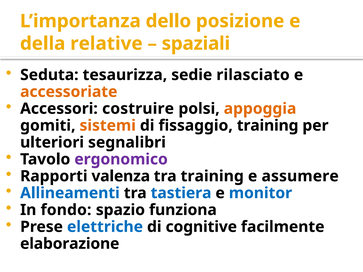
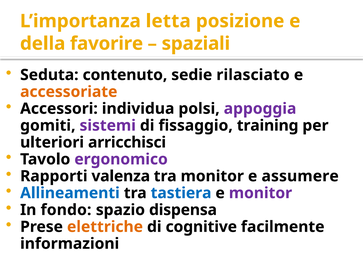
dello: dello -> letta
relative: relative -> favorire
tesaurizza: tesaurizza -> contenuto
costruire: costruire -> individua
appoggia colour: orange -> purple
sistemi colour: orange -> purple
segnalibri: segnalibri -> arricchisci
tra training: training -> monitor
monitor at (260, 193) colour: blue -> purple
funziona: funziona -> dispensa
elettriche colour: blue -> orange
elaborazione: elaborazione -> informazioni
